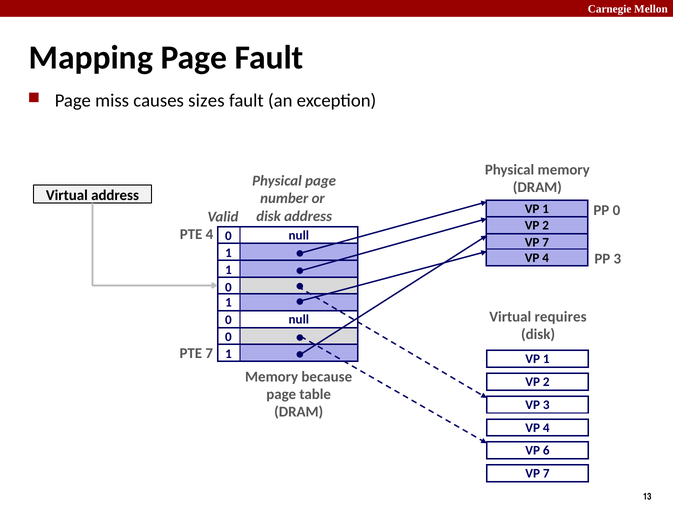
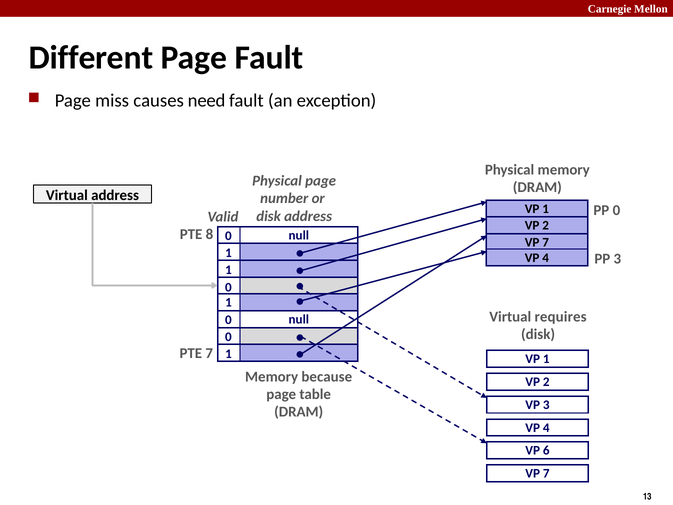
Mapping: Mapping -> Different
sizes: sizes -> need
PTE 4: 4 -> 8
